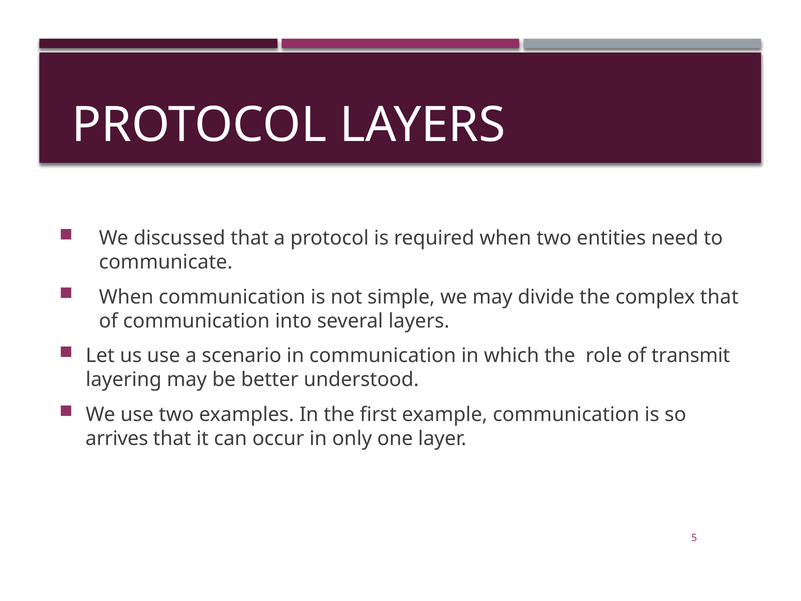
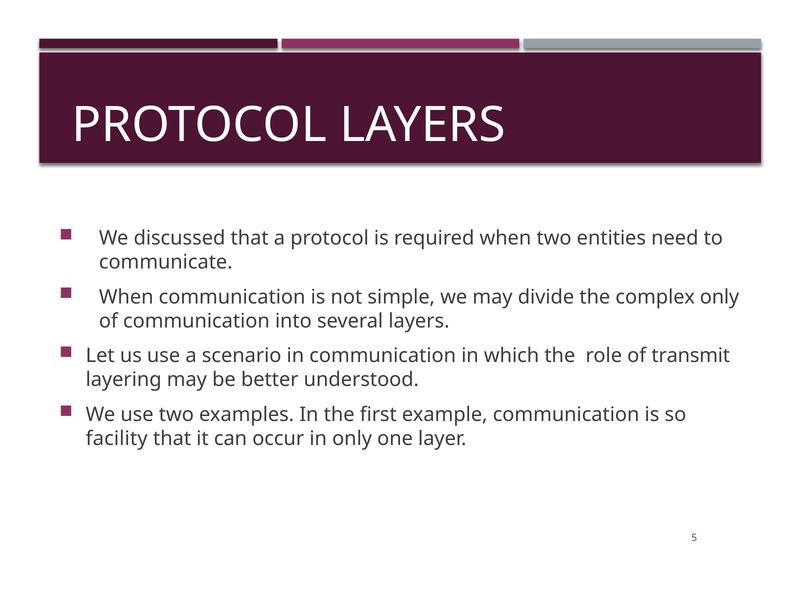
complex that: that -> only
arrives: arrives -> facility
